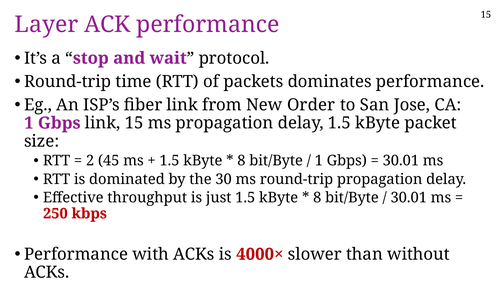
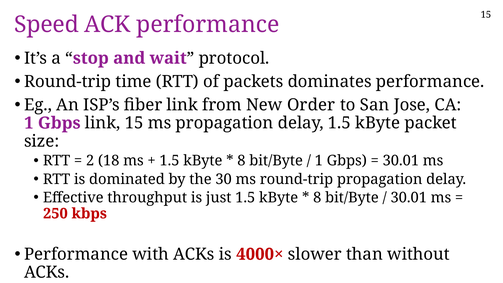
Layer: Layer -> Speed
45: 45 -> 18
